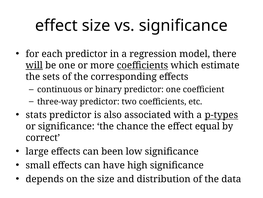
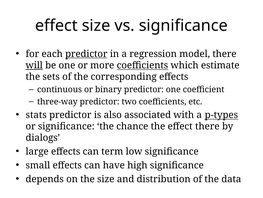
predictor at (86, 54) underline: none -> present
effect equal: equal -> there
correct: correct -> dialogs
been: been -> term
